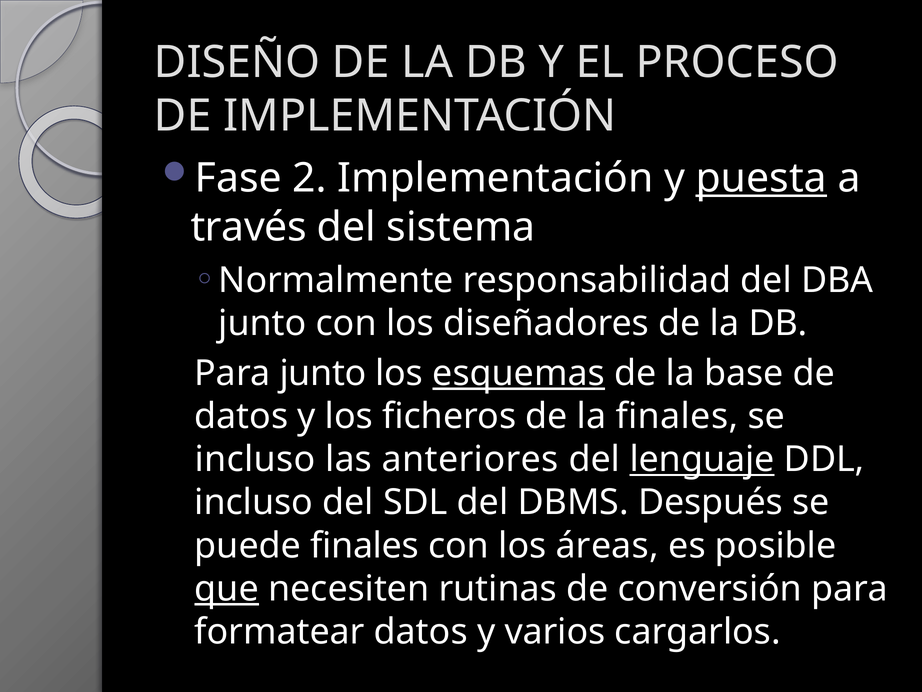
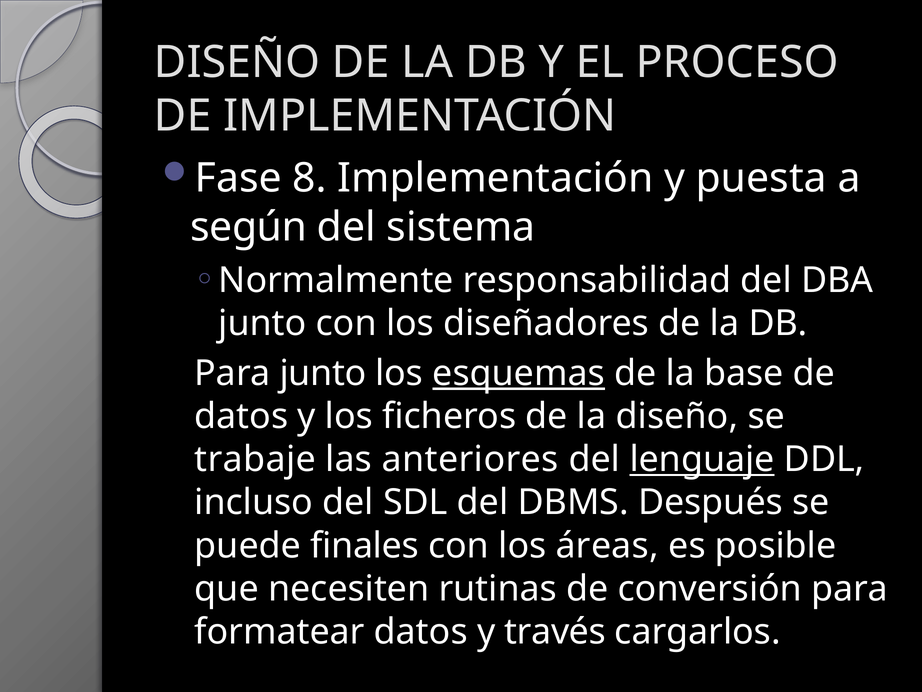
2: 2 -> 8
puesta underline: present -> none
través: través -> según
la finales: finales -> diseño
incluso at (255, 459): incluso -> trabaje
que underline: present -> none
varios: varios -> través
